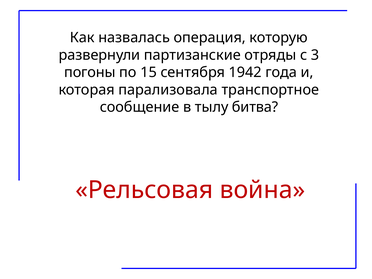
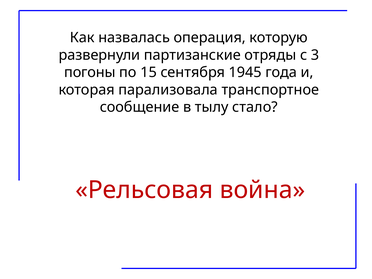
1942: 1942 -> 1945
битва: битва -> стало
